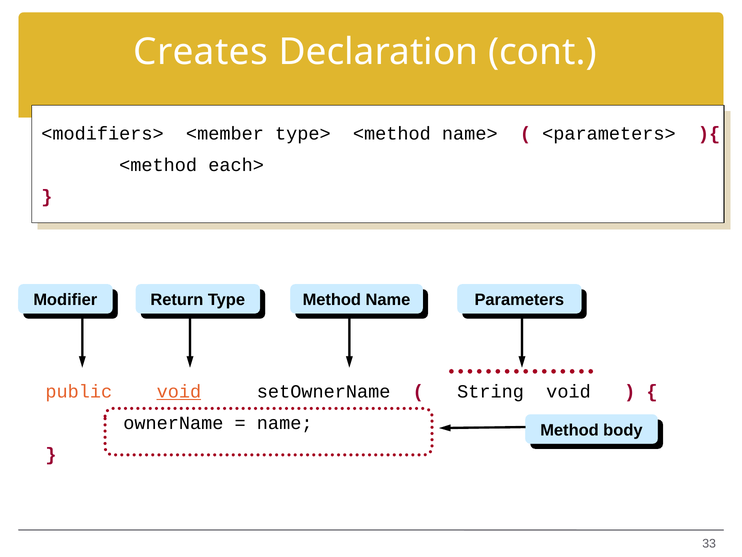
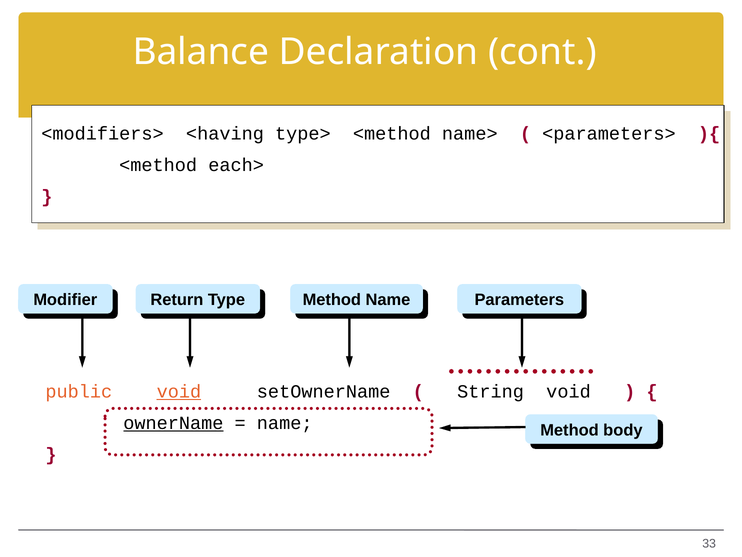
Creates: Creates -> Balance
<member: <member -> <having
ownerName underline: none -> present
